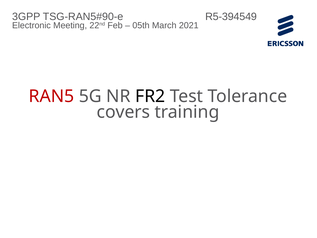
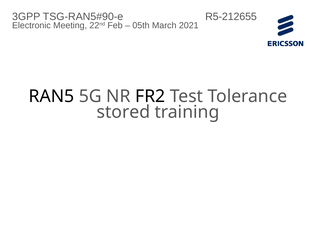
R5-394549: R5-394549 -> R5-212655
RAN5 colour: red -> black
covers: covers -> stored
